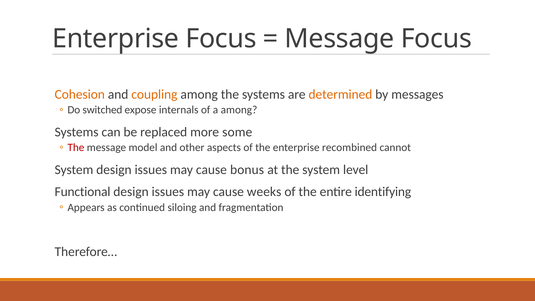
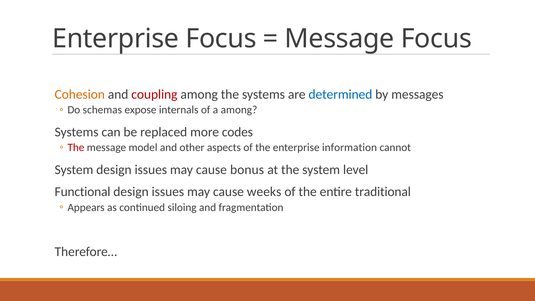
coupling colour: orange -> red
determined colour: orange -> blue
switched: switched -> schemas
some: some -> codes
recombined: recombined -> information
identifying: identifying -> traditional
